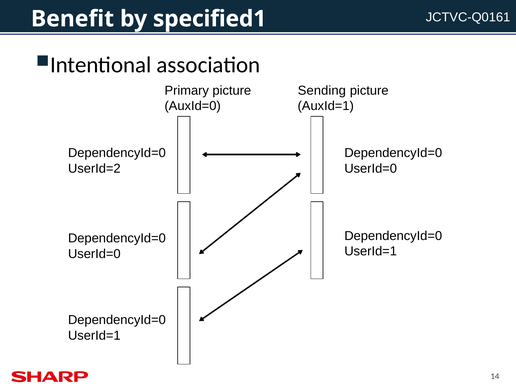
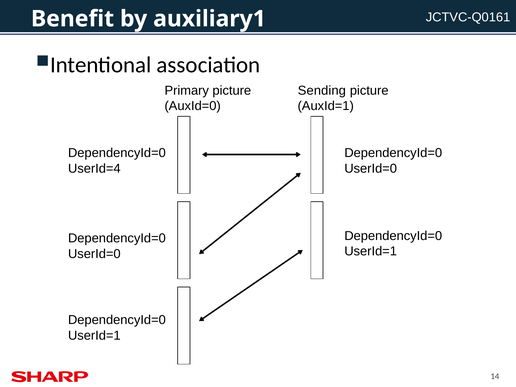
specified1: specified1 -> auxiliary1
UserId=2: UserId=2 -> UserId=4
